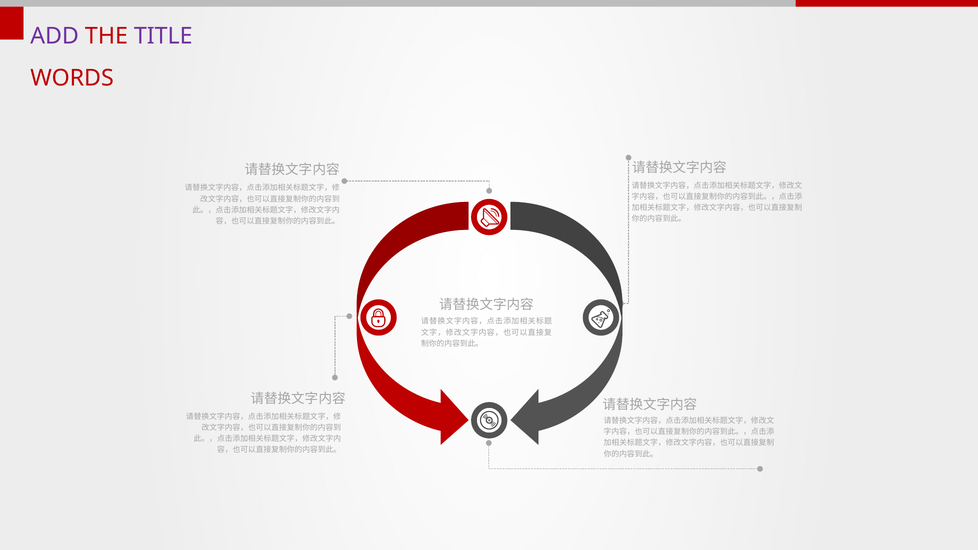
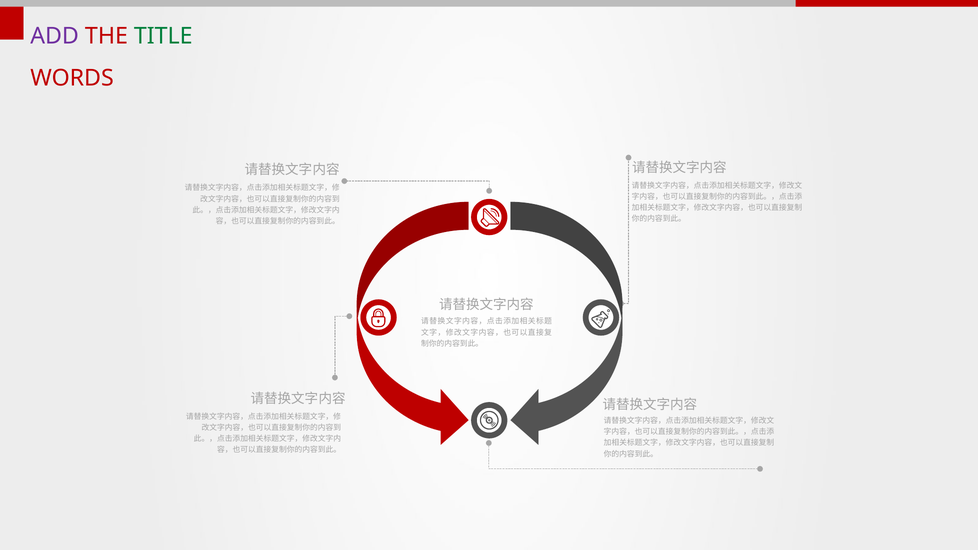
TITLE colour: purple -> green
